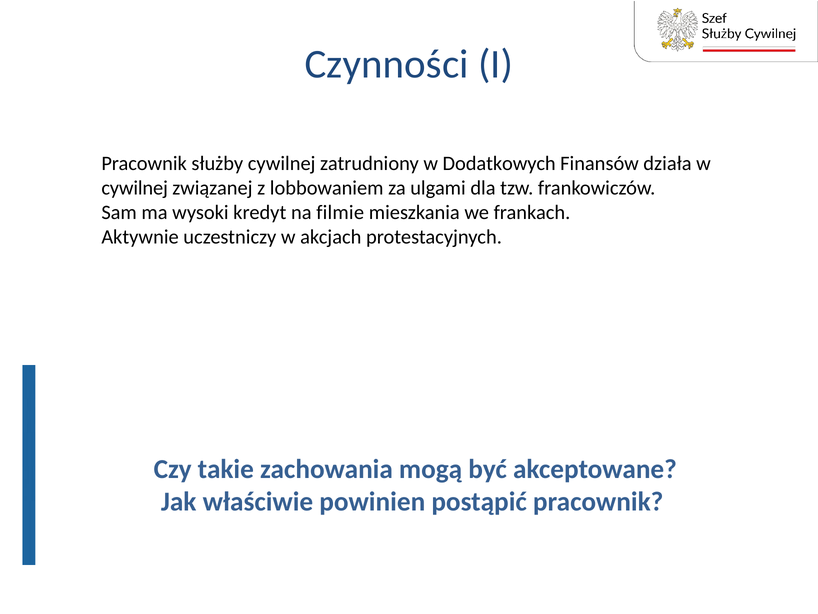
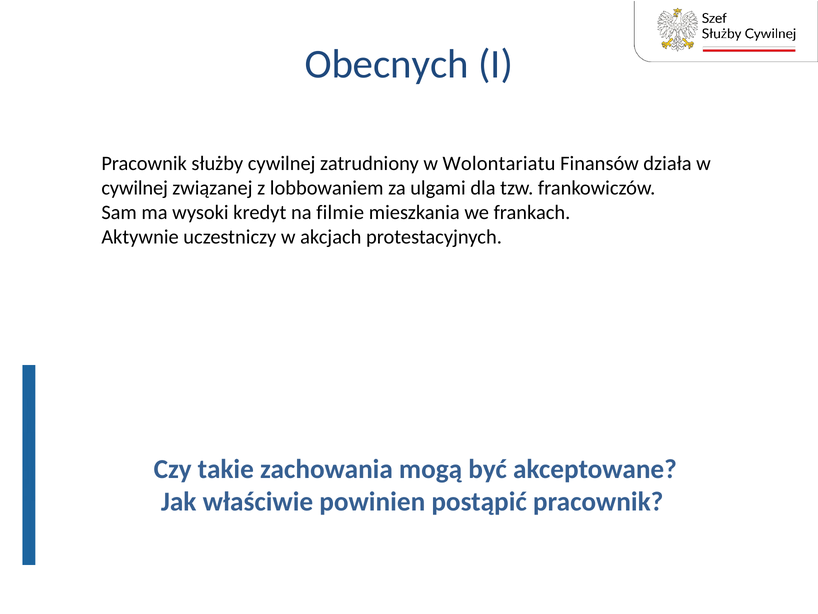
Czynności: Czynności -> Obecnych
Dodatkowych: Dodatkowych -> Wolontariatu
